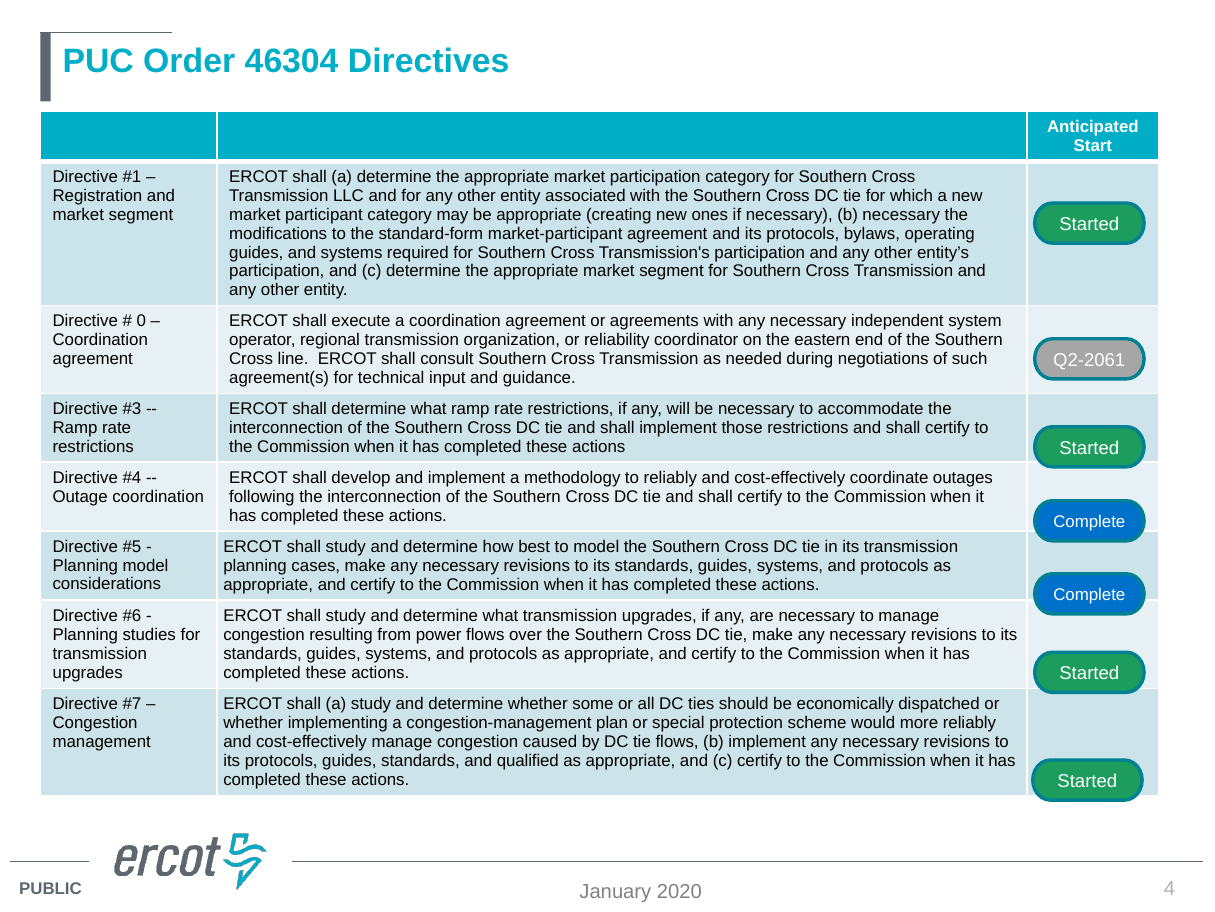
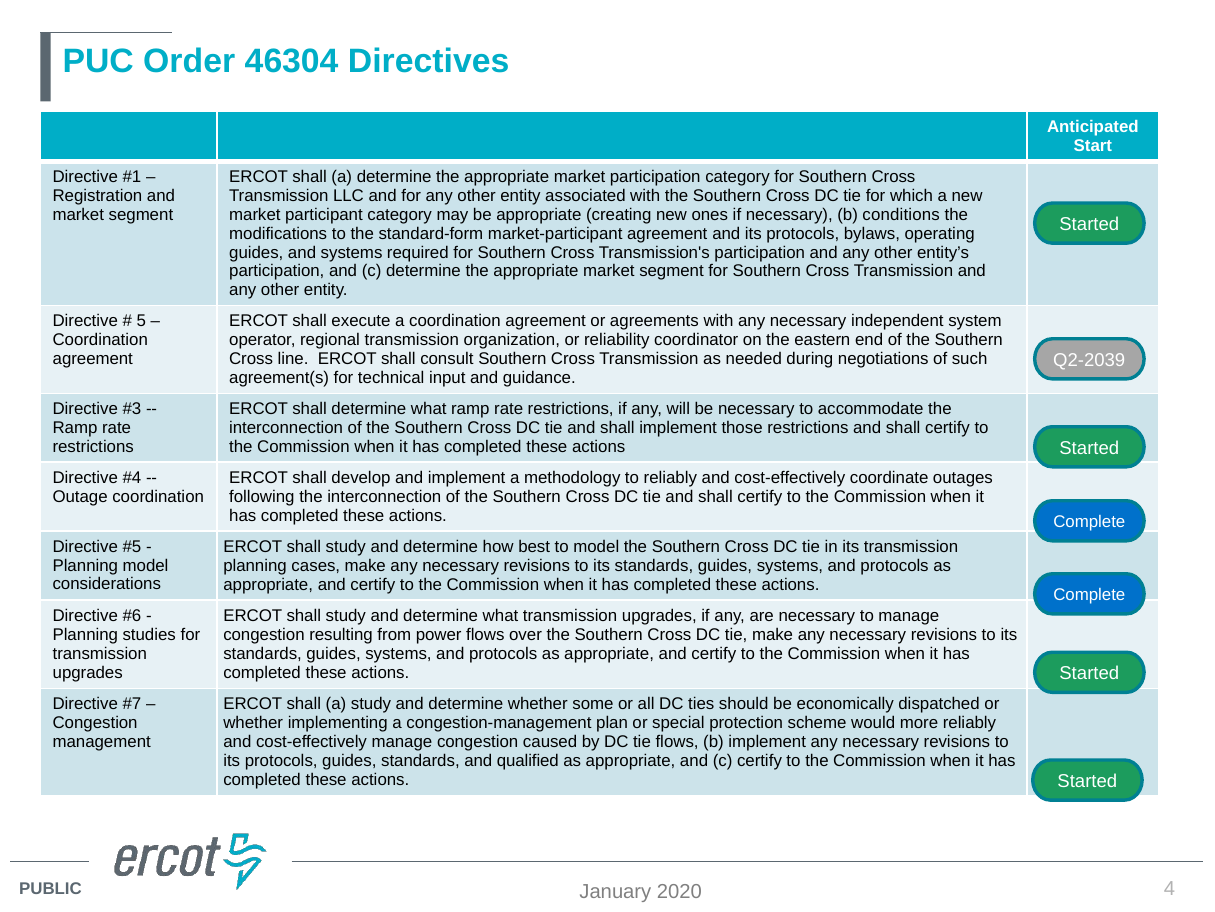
b necessary: necessary -> conditions
0: 0 -> 5
Q2-2061: Q2-2061 -> Q2-2039
